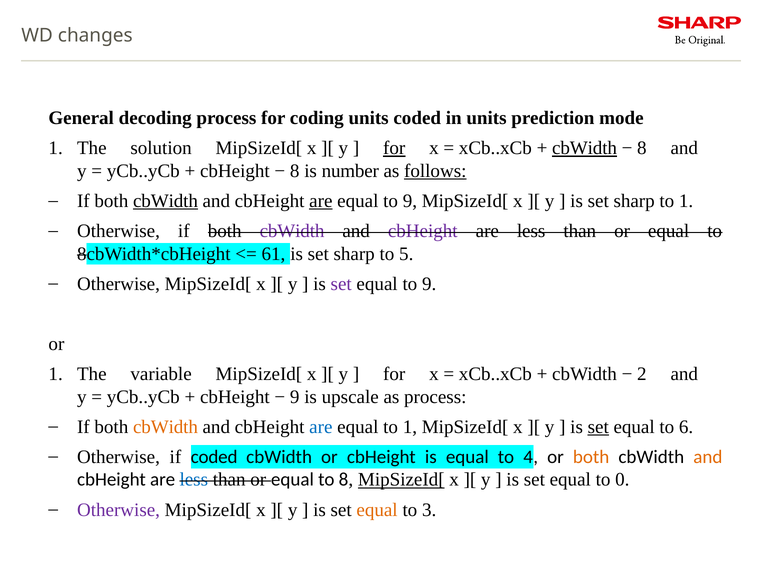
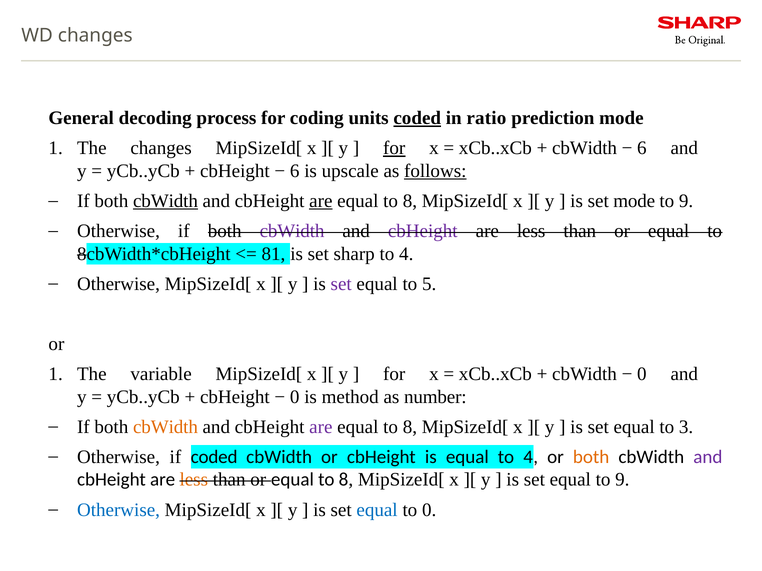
coded at (417, 118) underline: none -> present
in units: units -> ratio
The solution: solution -> changes
cbWidth at (585, 148) underline: present -> none
8 at (642, 148): 8 -> 6
8 at (295, 171): 8 -> 6
number: number -> upscale
9 at (410, 201): 9 -> 8
sharp at (634, 201): sharp -> mode
1 at (686, 201): 1 -> 9
61: 61 -> 81
5 at (406, 254): 5 -> 4
9 at (429, 284): 9 -> 5
2 at (642, 374): 2 -> 0
9 at (295, 397): 9 -> 0
upscale: upscale -> method
as process: process -> number
are at (321, 427) colour: blue -> purple
1 at (410, 427): 1 -> 8
set at (598, 427) underline: present -> none
6: 6 -> 3
and at (708, 457) colour: orange -> purple
less at (194, 480) colour: blue -> orange
MipSizeId[ at (401, 480) underline: present -> none
equal to 0: 0 -> 9
Otherwise at (119, 510) colour: purple -> blue
equal at (377, 510) colour: orange -> blue
to 3: 3 -> 0
